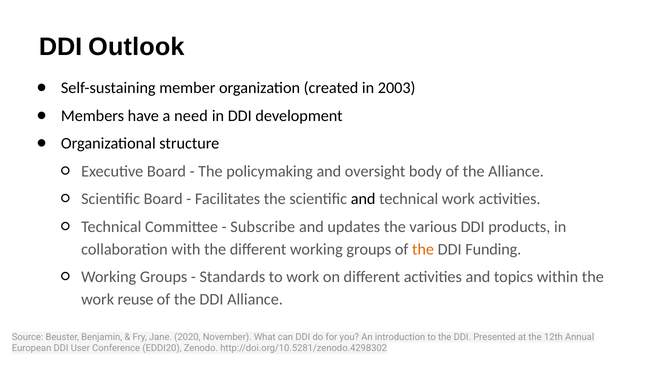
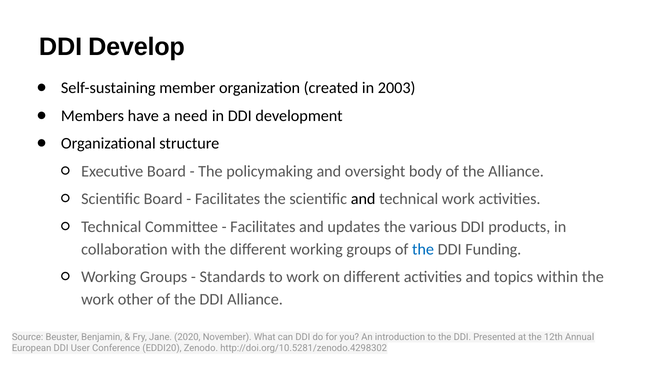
Outlook: Outlook -> Develop
Subscribe at (263, 227): Subscribe -> Facilitates
the at (423, 249) colour: orange -> blue
reuse: reuse -> other
